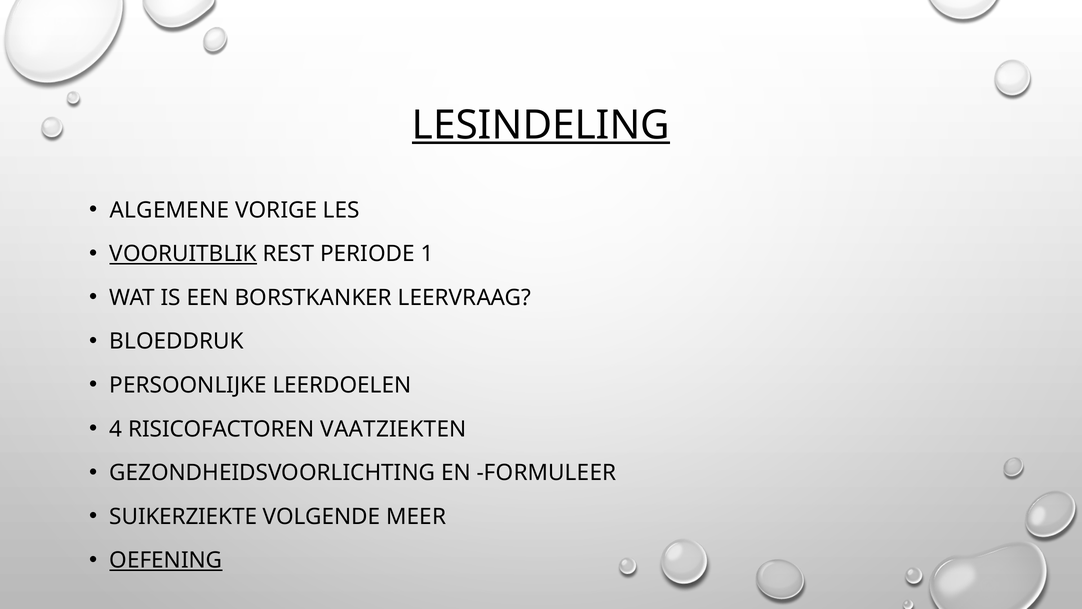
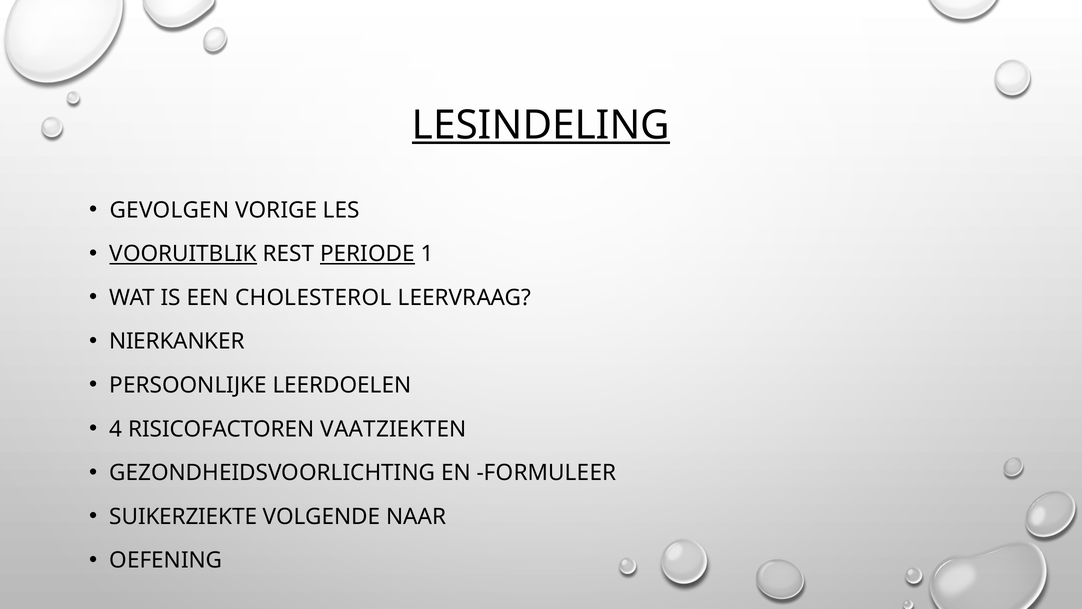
ALGEMENE: ALGEMENE -> GEVOLGEN
PERIODE underline: none -> present
BORSTKANKER: BORSTKANKER -> CHOLESTEROL
BLOEDDRUK: BLOEDDRUK -> NIERKANKER
MEER: MEER -> NAAR
OEFENING underline: present -> none
